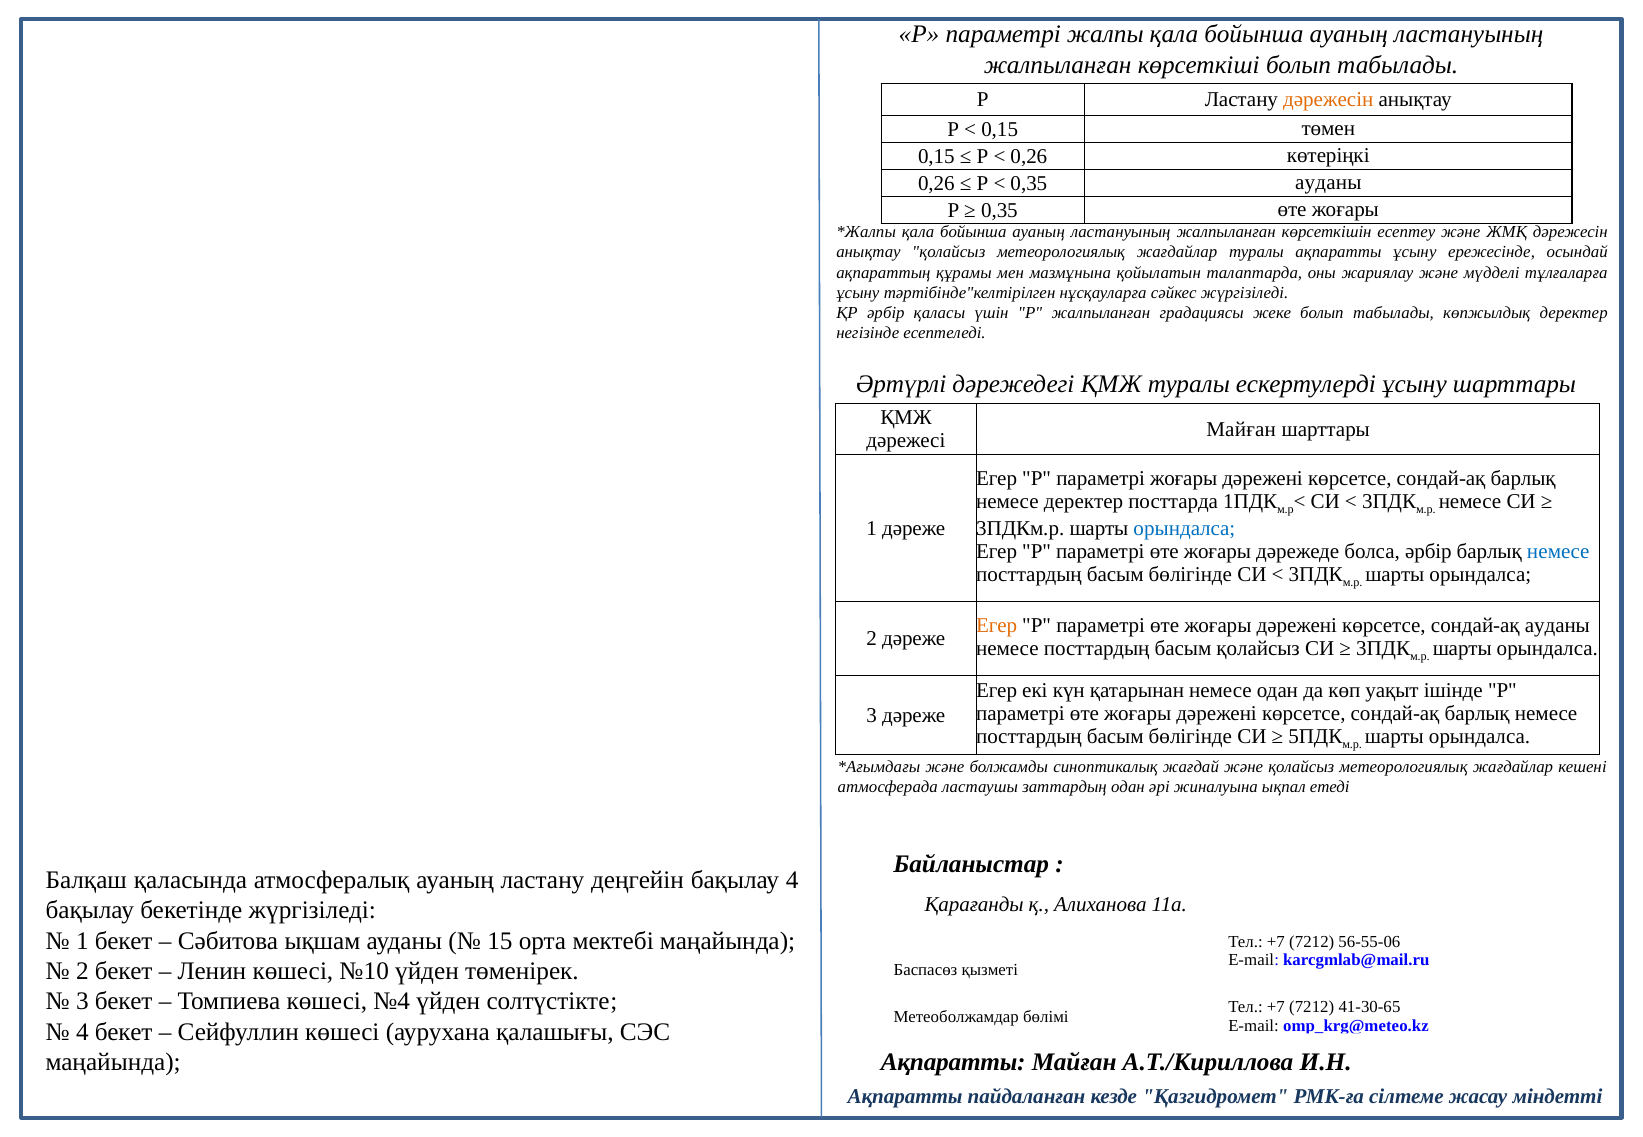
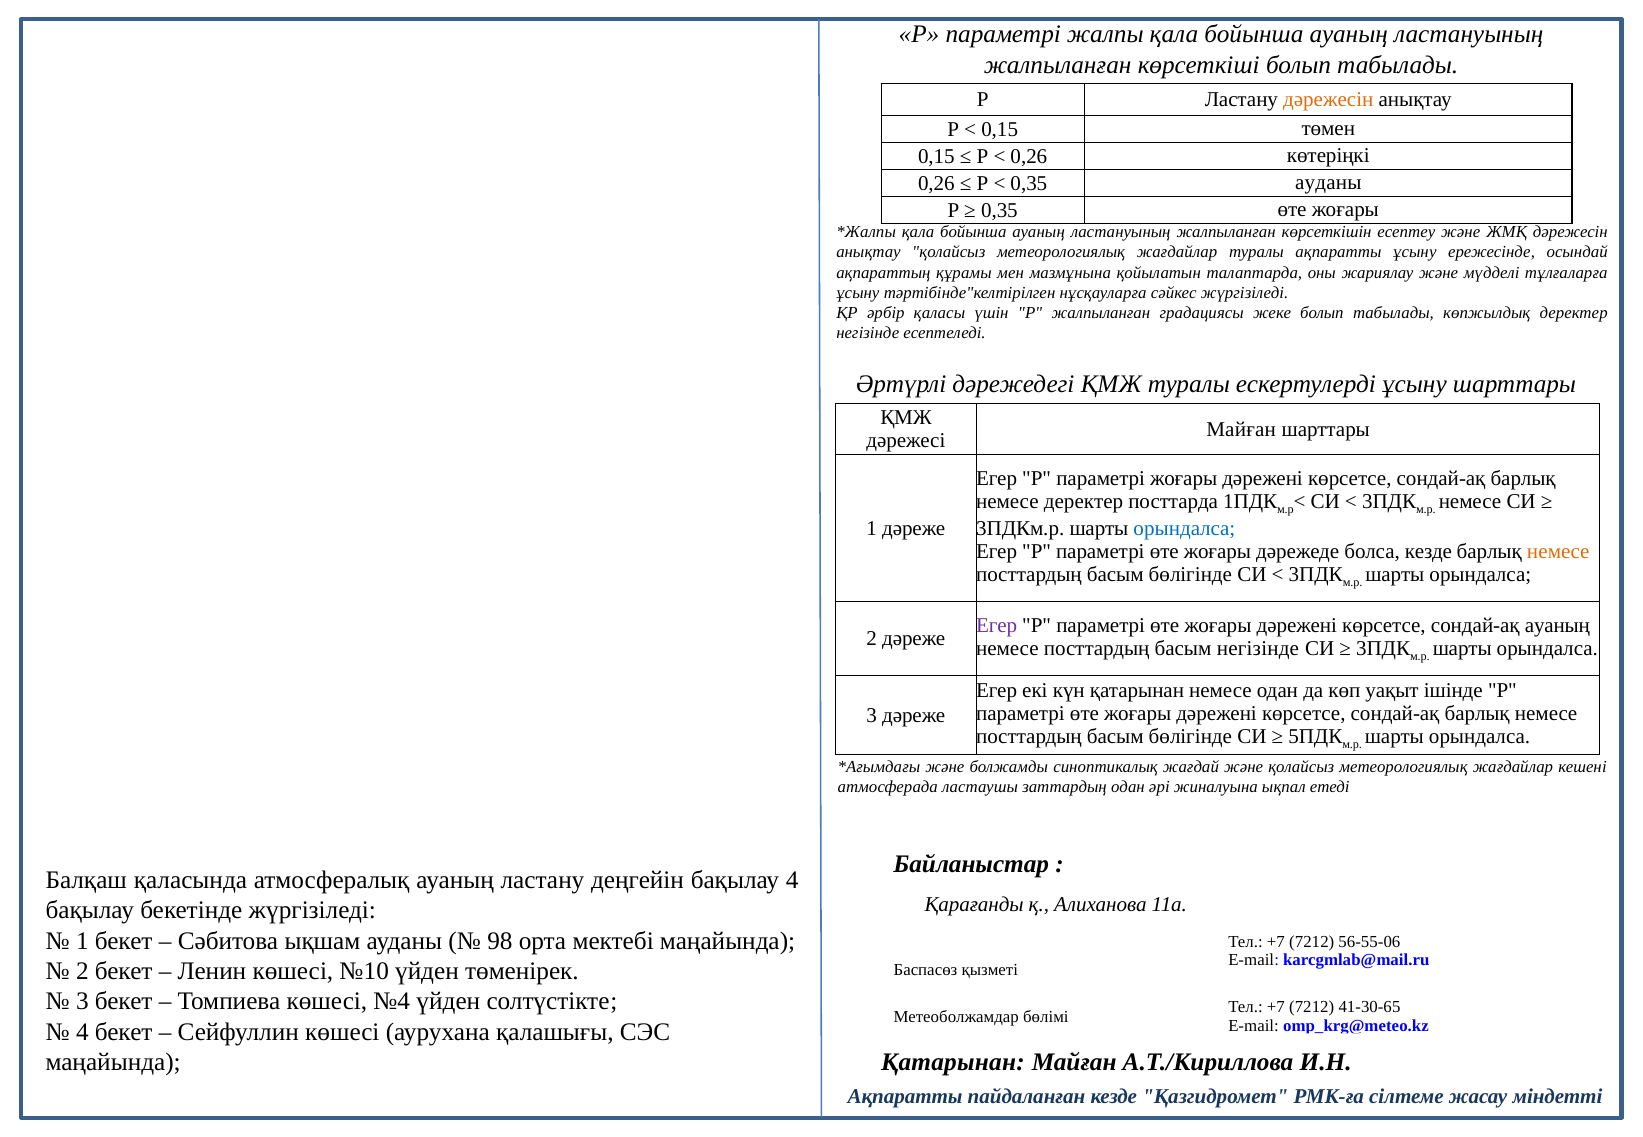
болса әрбір: әрбір -> кезде
немесе at (1558, 552) colour: blue -> orange
Егер at (997, 625) colour: orange -> purple
сондай-ақ ауданы: ауданы -> ауаның
басым қолайсыз: қолайсыз -> негізінде
15: 15 -> 98
Ақпаратты at (953, 1062): Ақпаратты -> Қатарынан
